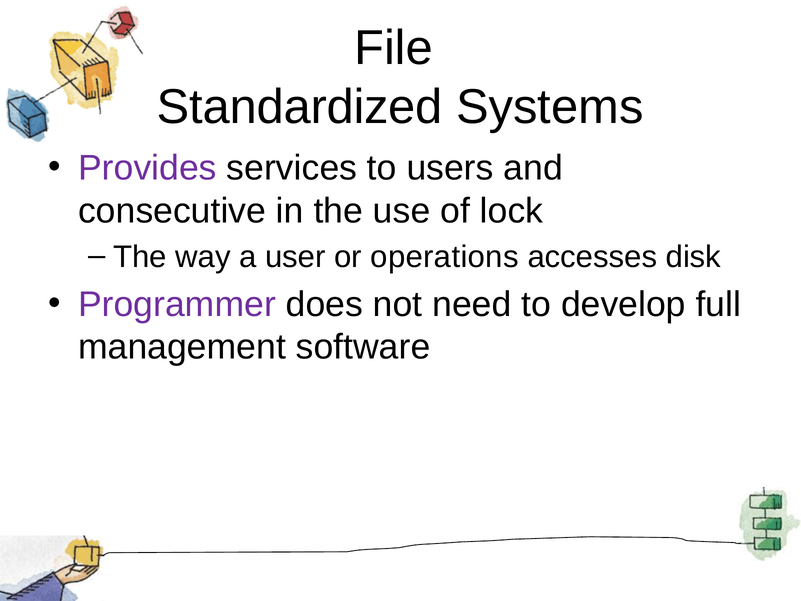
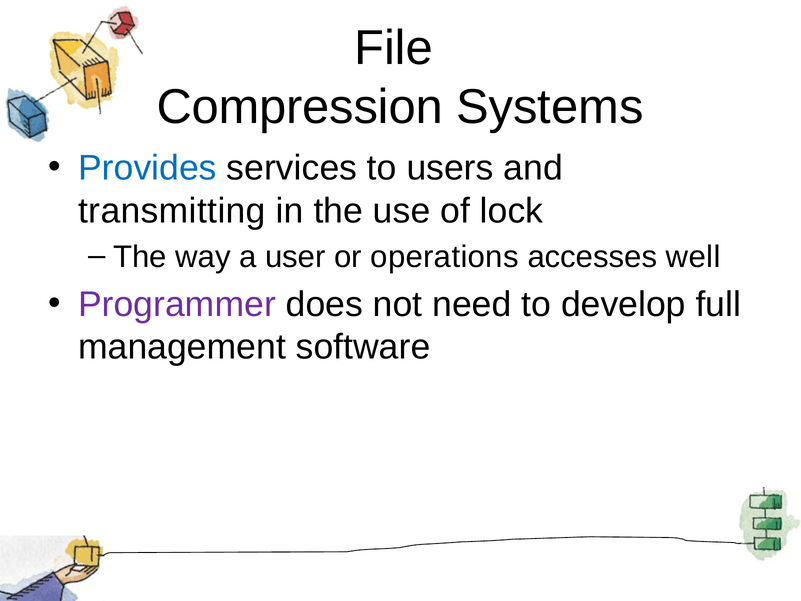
Standardized: Standardized -> Compression
Provides colour: purple -> blue
consecutive: consecutive -> transmitting
disk: disk -> well
